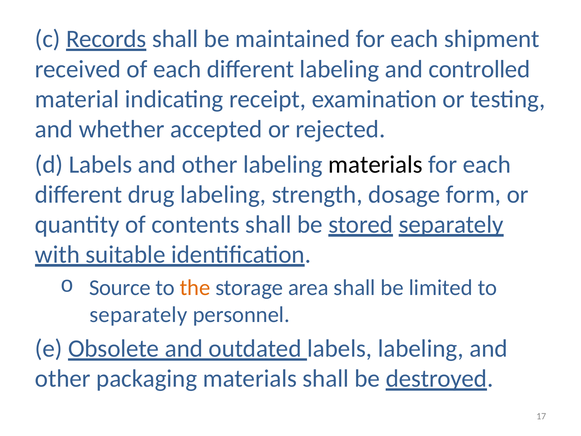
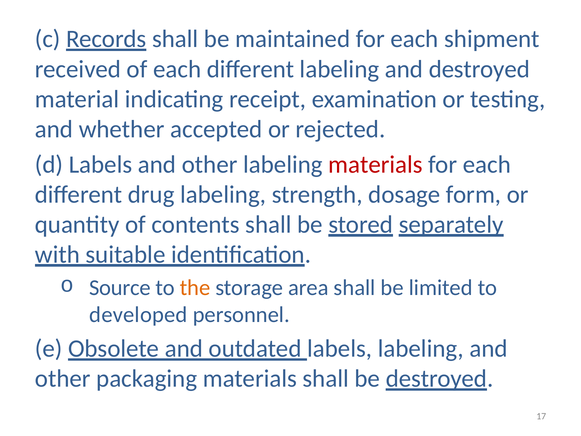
and controlled: controlled -> destroyed
materials at (375, 164) colour: black -> red
separately at (138, 315): separately -> developed
